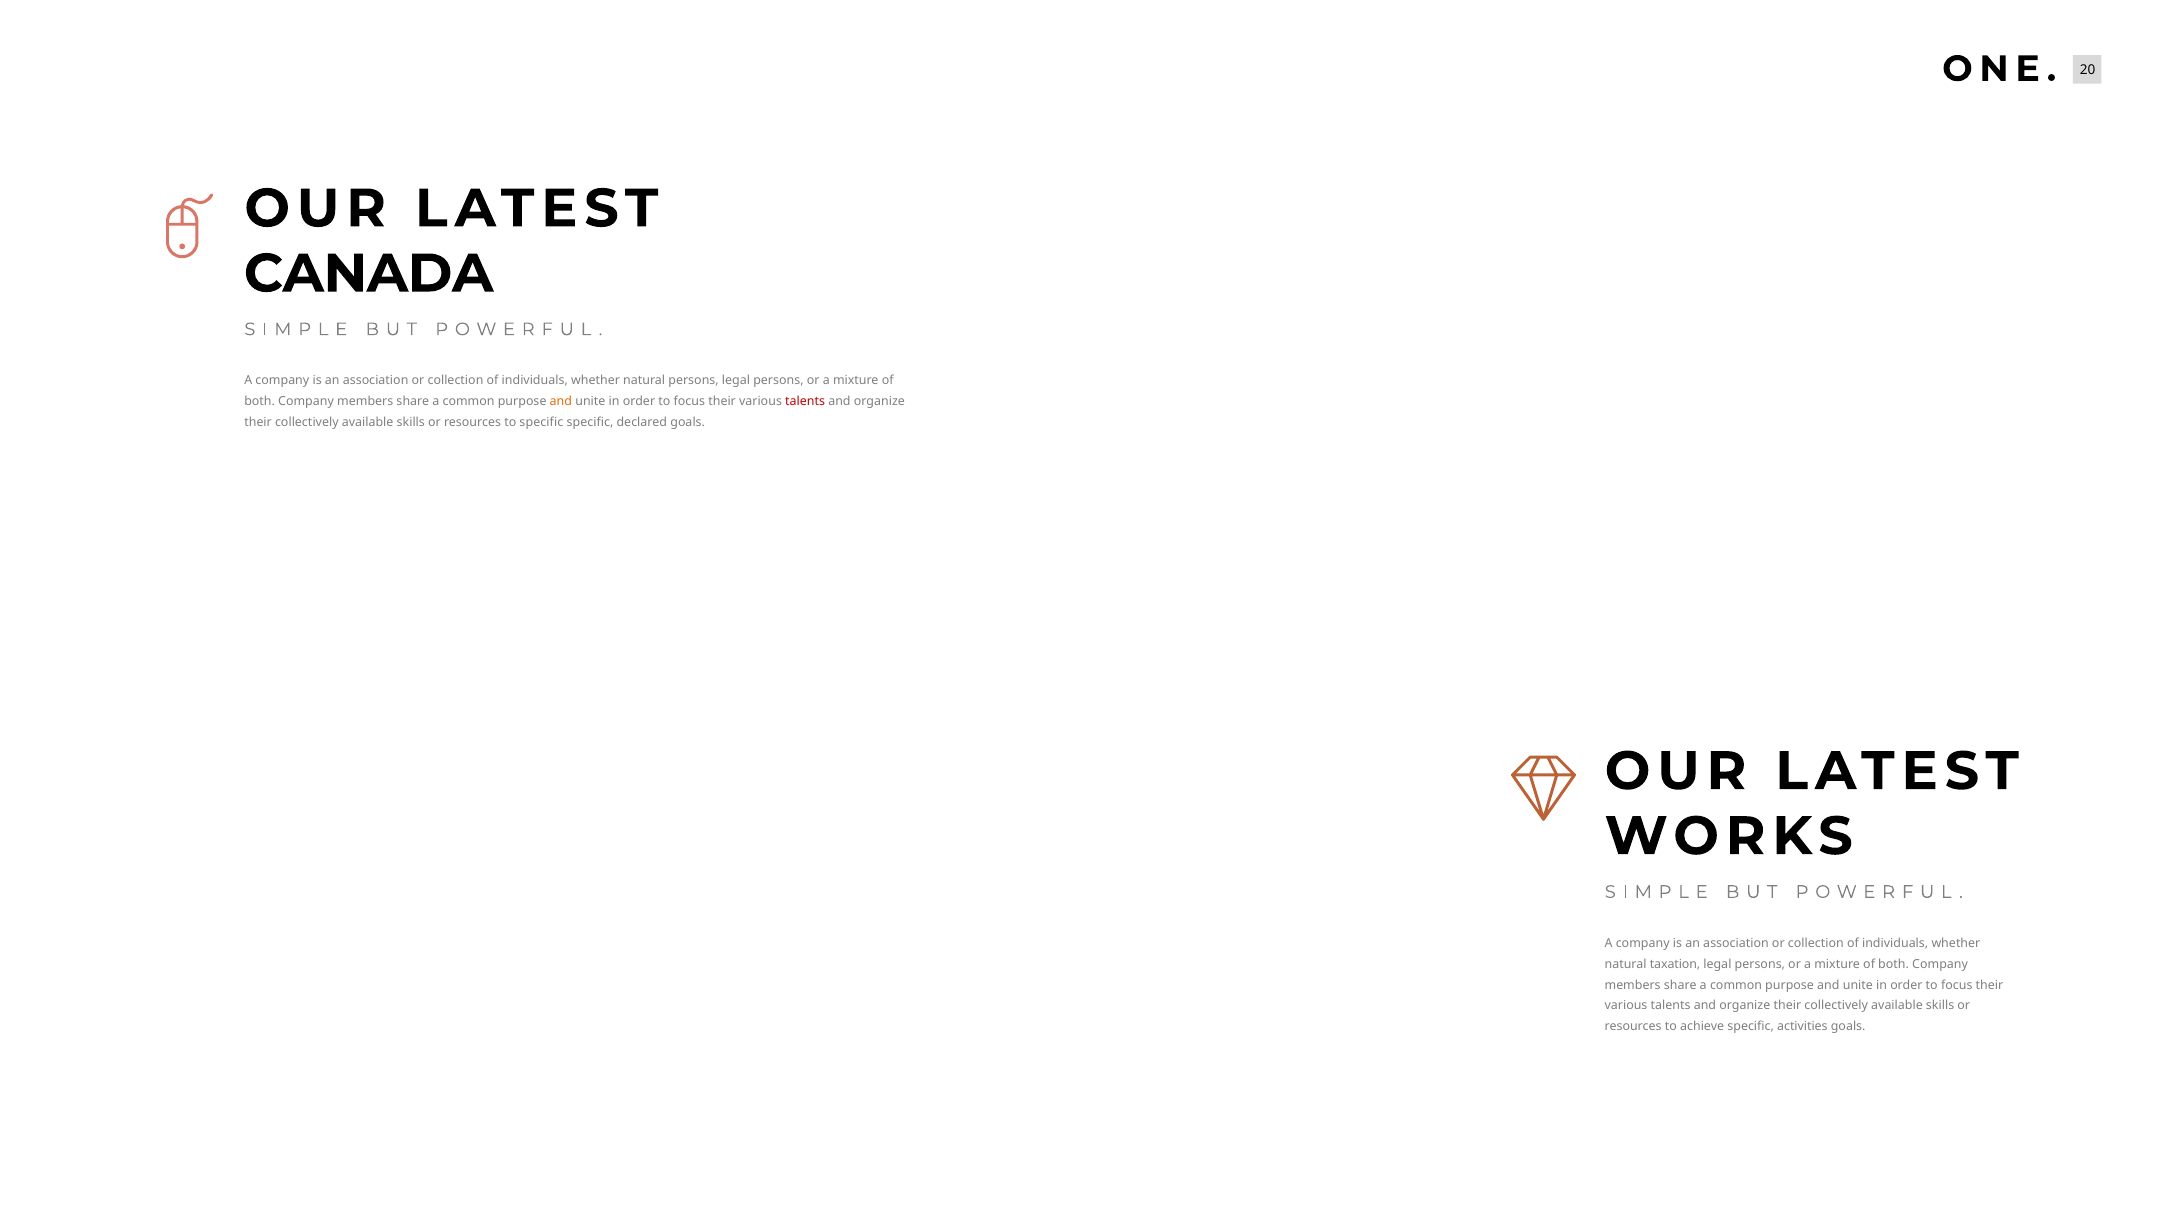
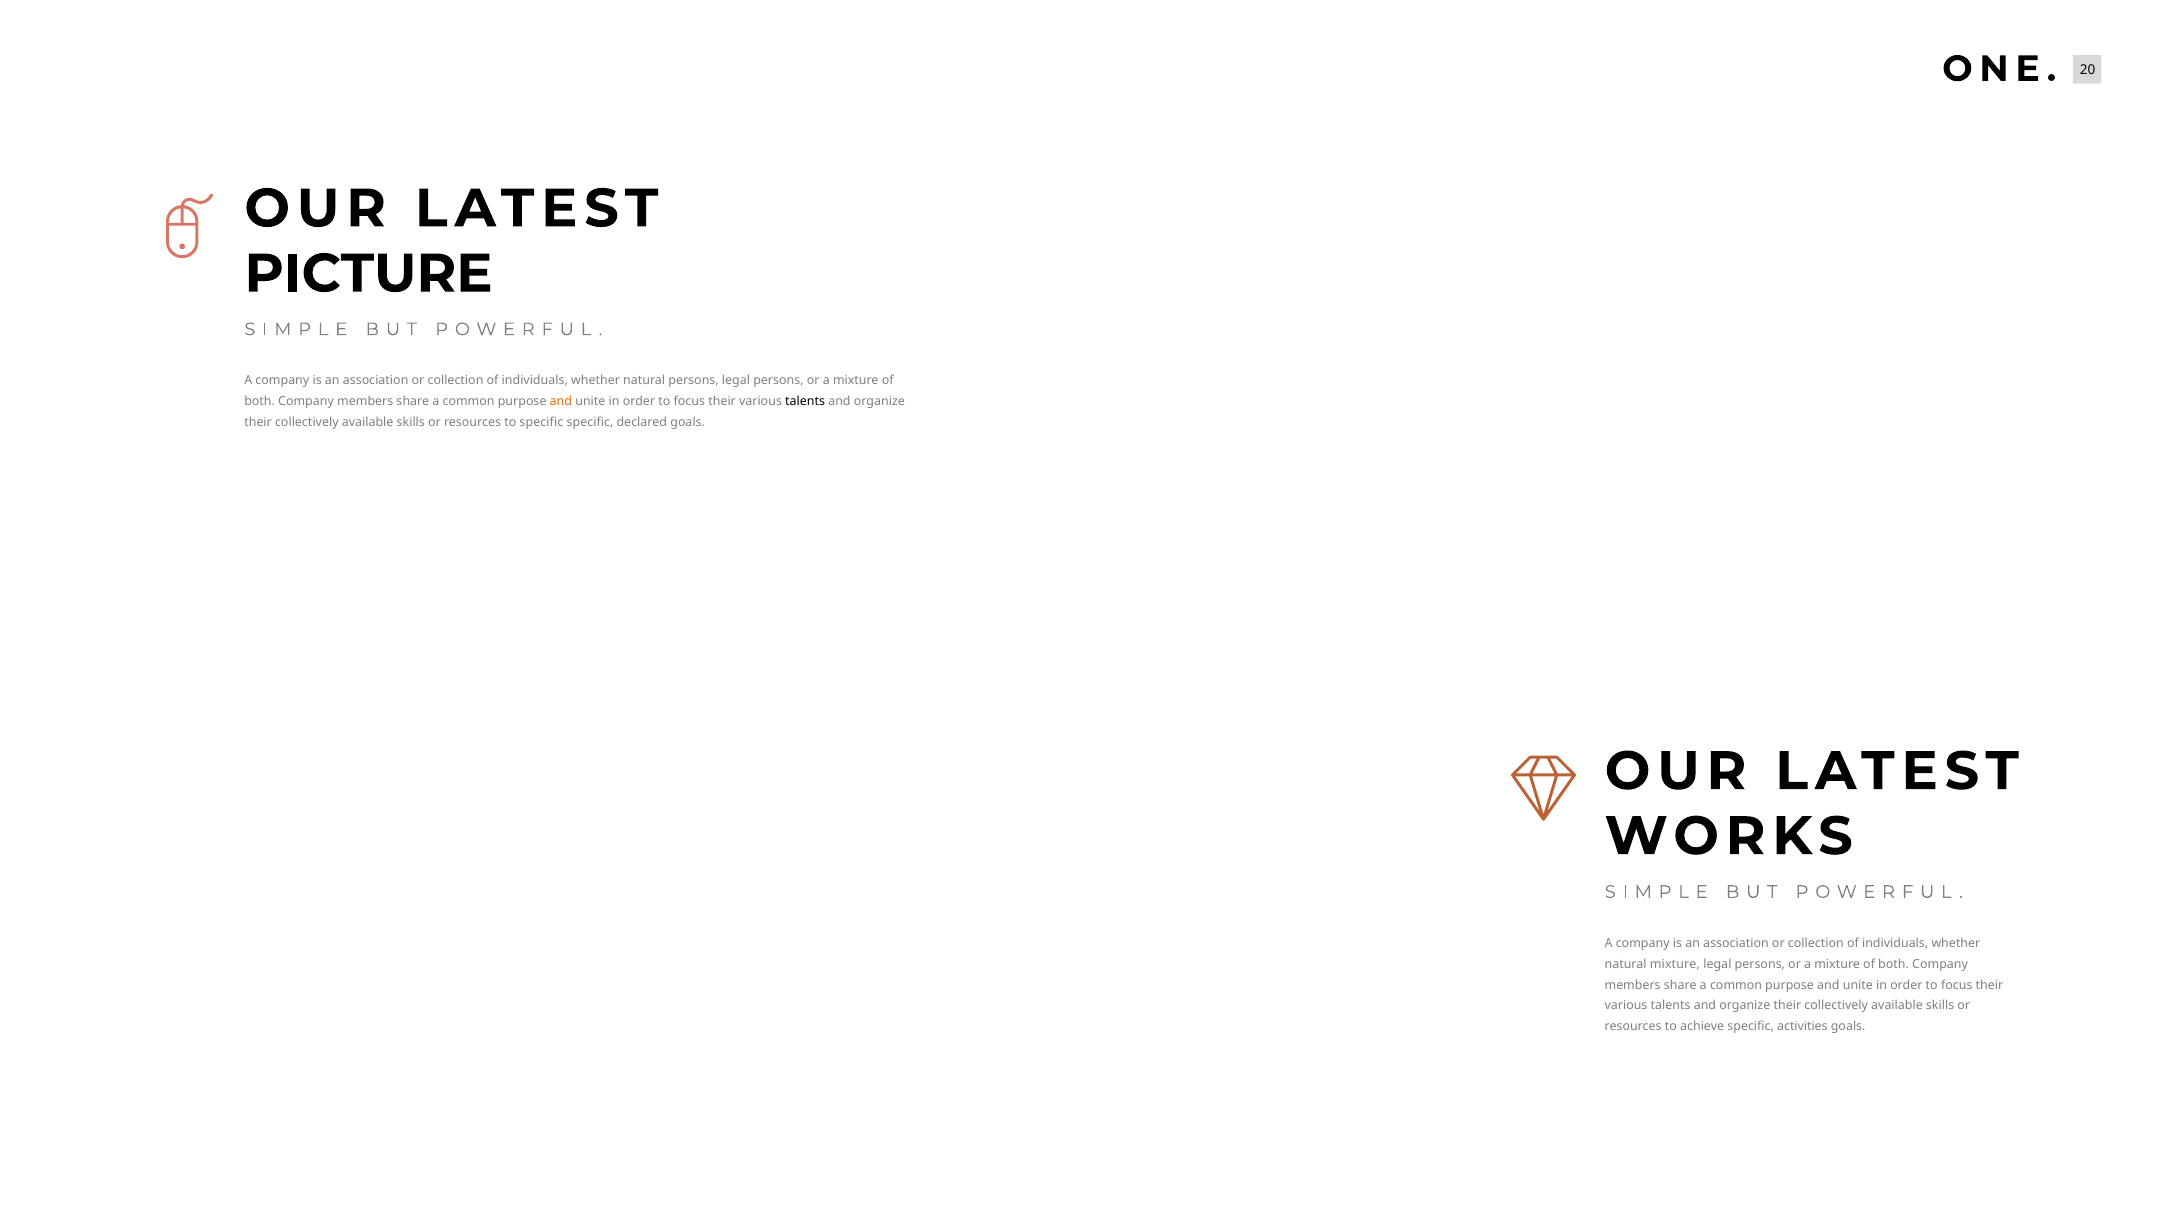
CANADA: CANADA -> PICTURE
talents at (805, 401) colour: red -> black
natural taxation: taxation -> mixture
